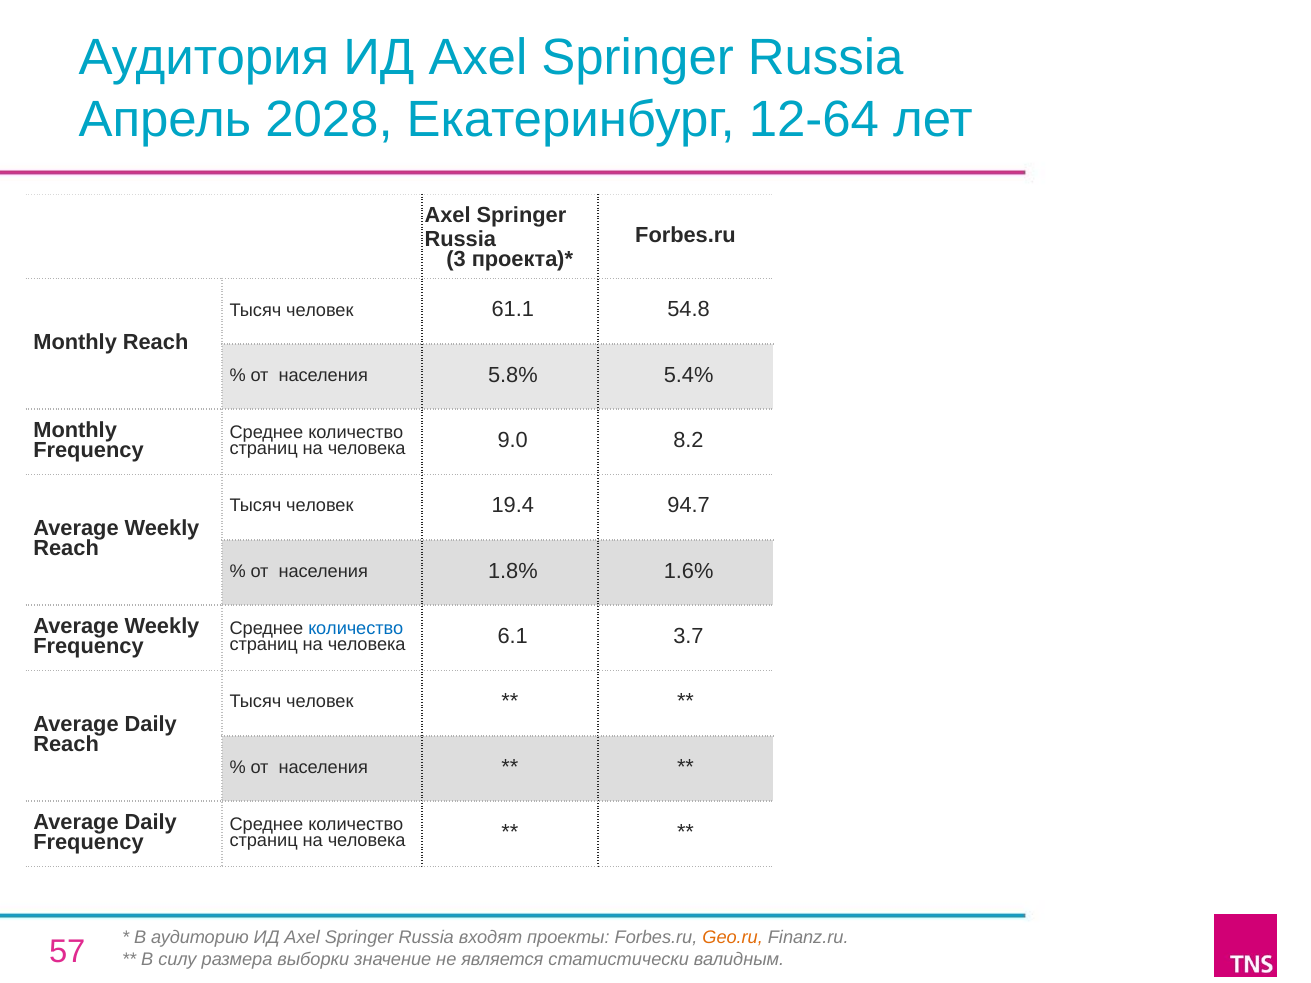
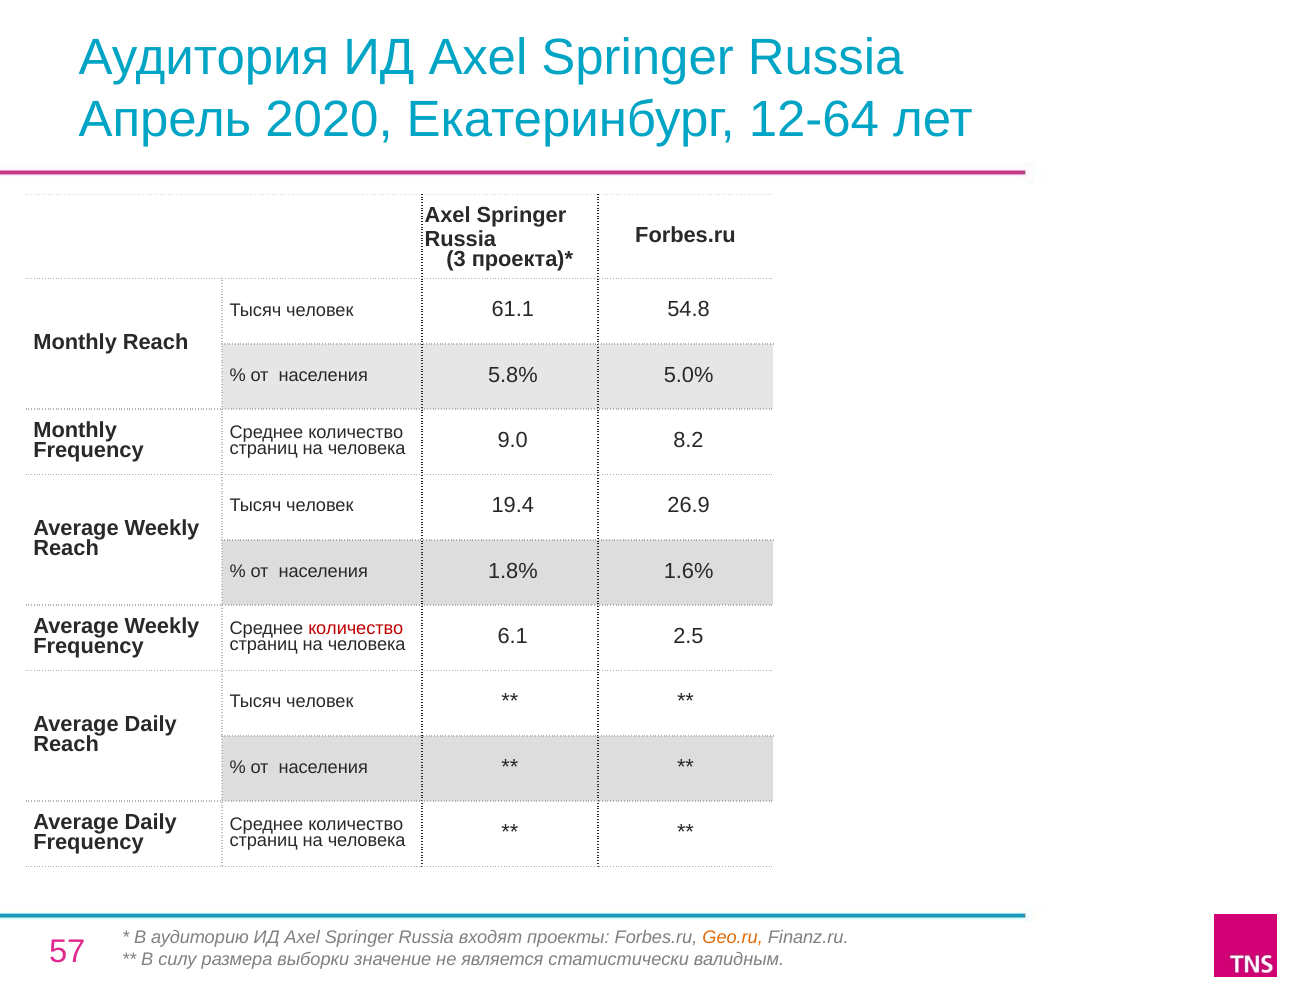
2028: 2028 -> 2020
5.4%: 5.4% -> 5.0%
94.7: 94.7 -> 26.9
количество at (356, 629) colour: blue -> red
3.7: 3.7 -> 2.5
